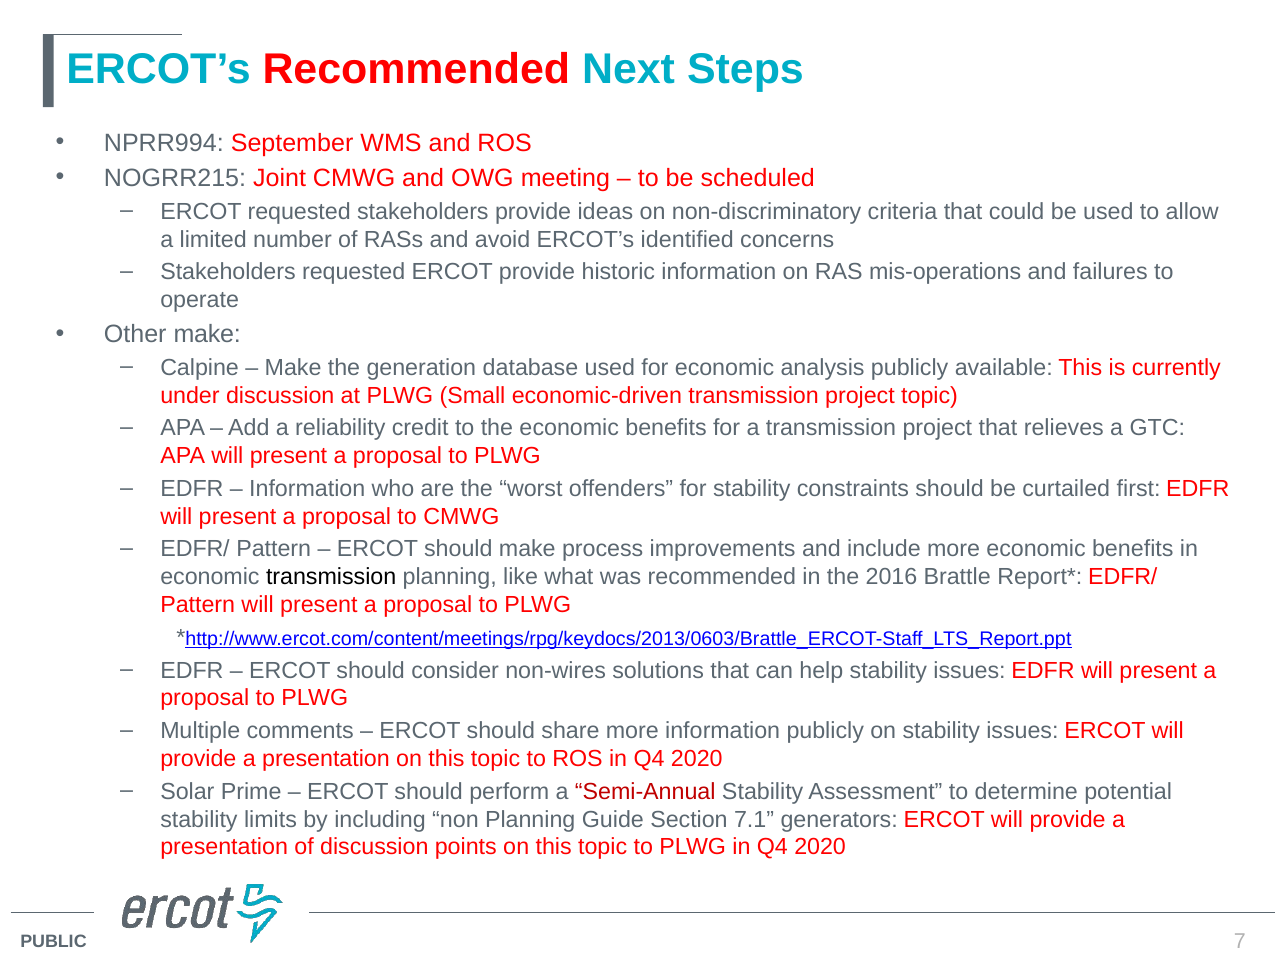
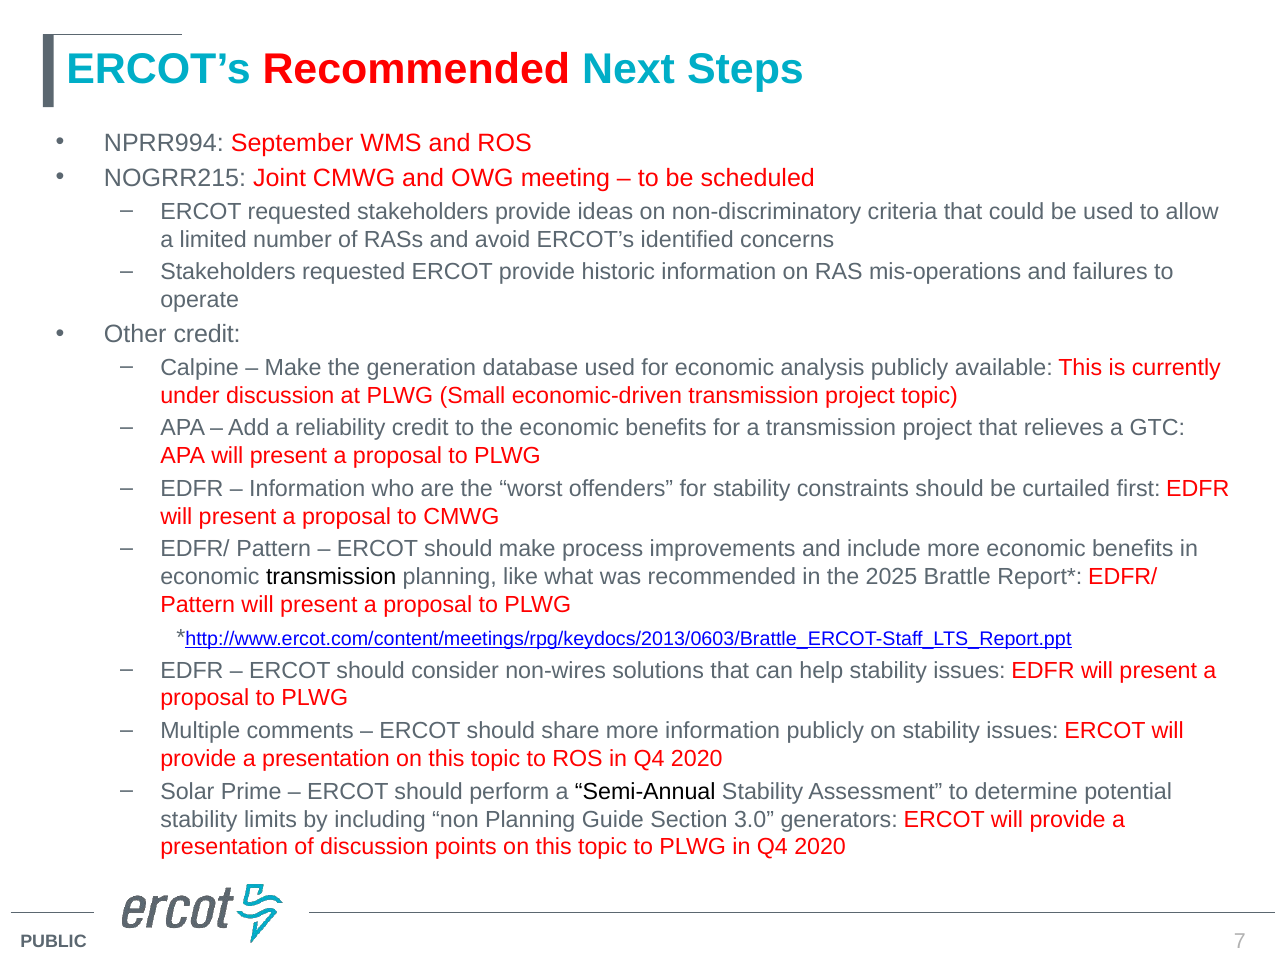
Other make: make -> credit
2016: 2016 -> 2025
Semi-Annual colour: red -> black
7.1: 7.1 -> 3.0
